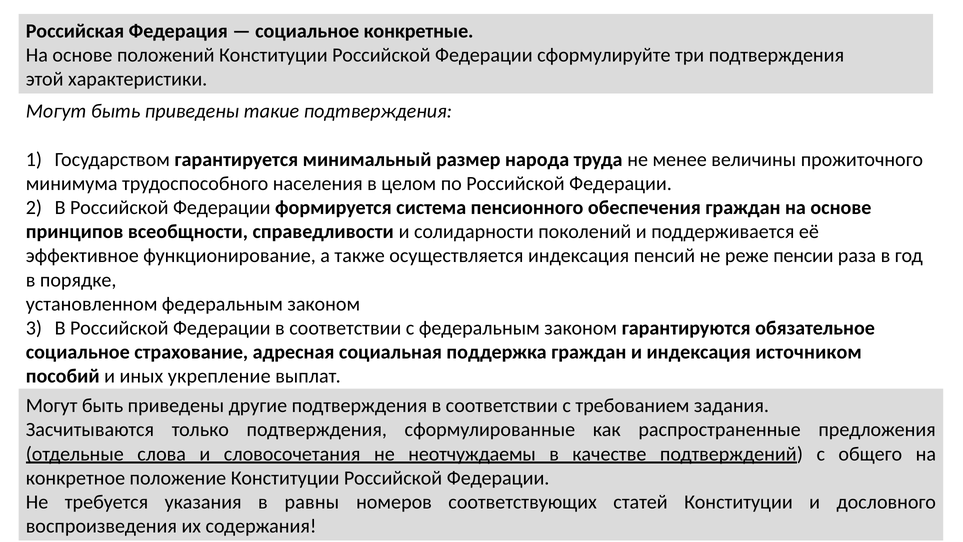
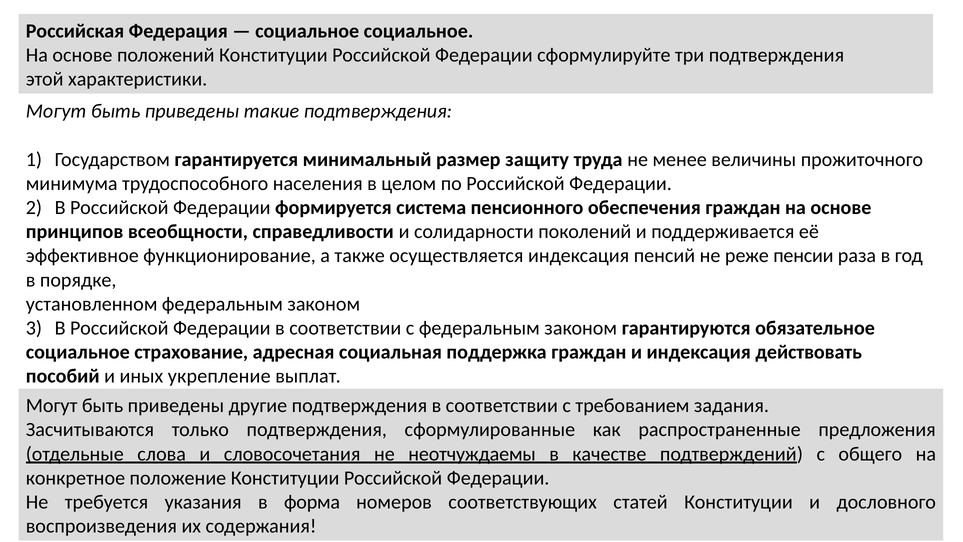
социальное конкретные: конкретные -> социальное
народа: народа -> защиту
источником: источником -> действовать
равны: равны -> форма
